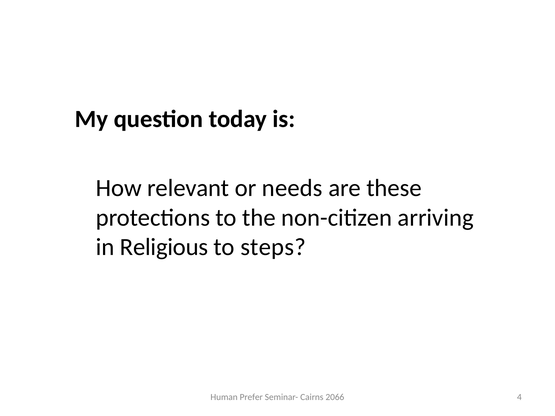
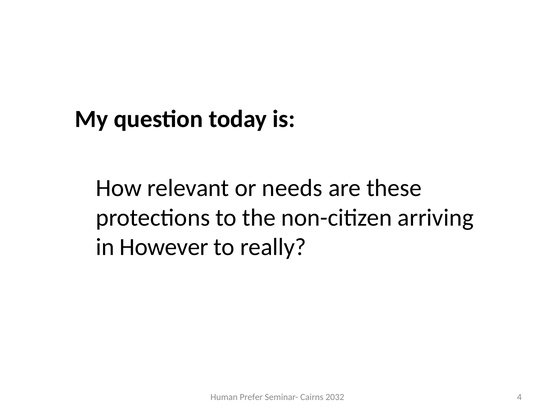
Religious: Religious -> However
steps: steps -> really
2066: 2066 -> 2032
